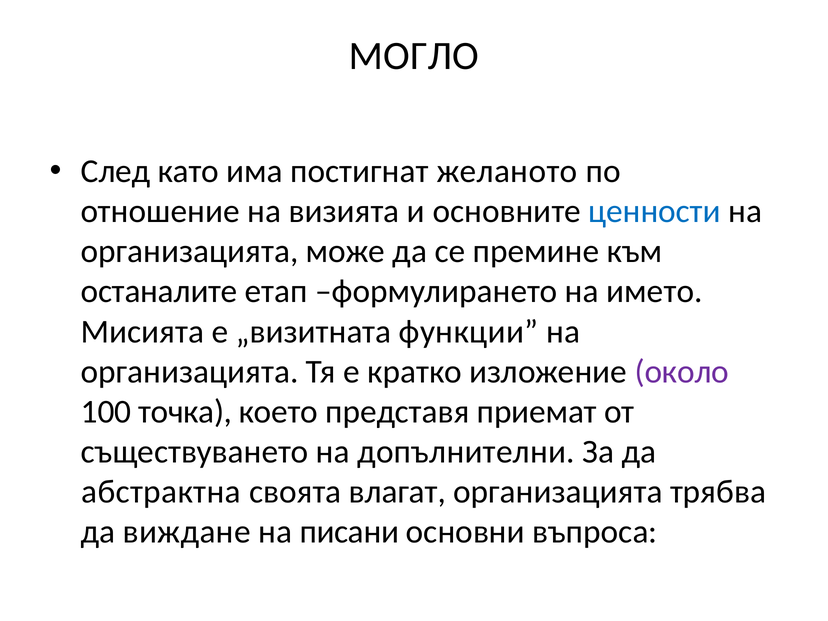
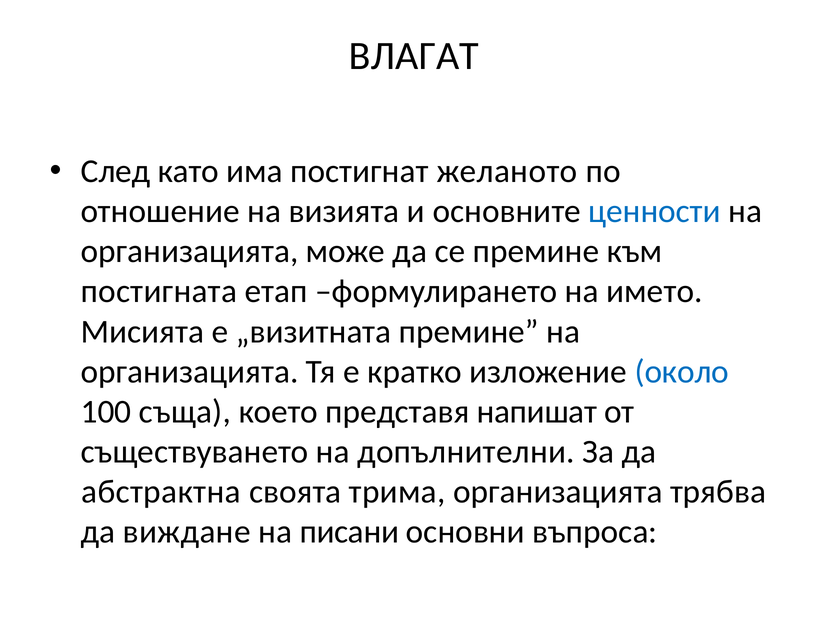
МОГЛО: МОГЛО -> ВЛАГАТ
останалите: останалите -> постигната
„визитната функции: функции -> премине
около colour: purple -> blue
точка: точка -> съща
приемат: приемат -> напишат
влагат: влагат -> трима
